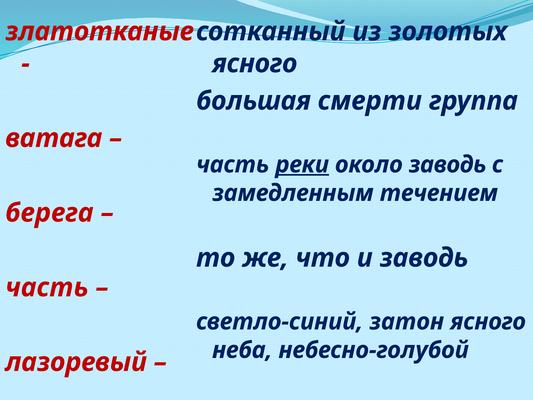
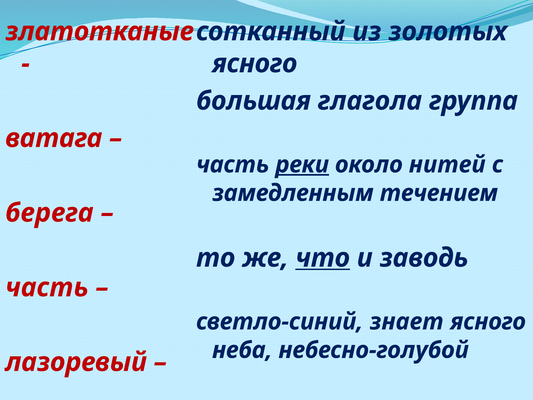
смерти: смерти -> глагола
около заводь: заводь -> нитей
что underline: none -> present
затон: затон -> знает
